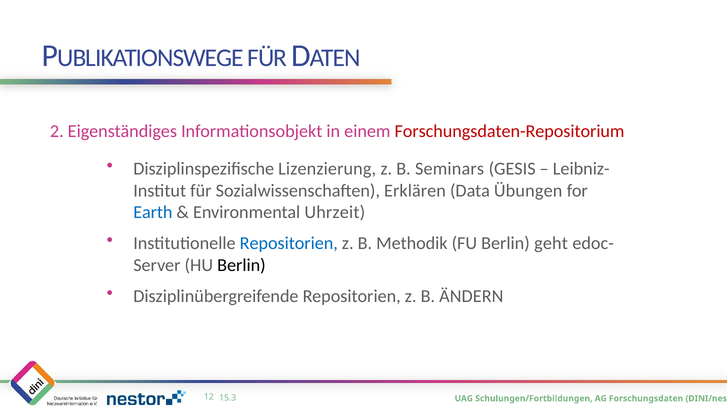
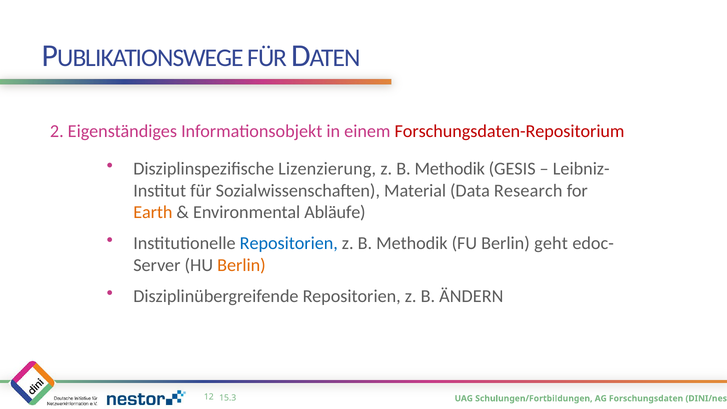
Seminars at (450, 169): Seminars -> Methodik
Erklären: Erklären -> Material
Übungen: Übungen -> Research
Earth colour: blue -> orange
Uhrzeit: Uhrzeit -> Abläufe
Berlin at (241, 265) colour: black -> orange
